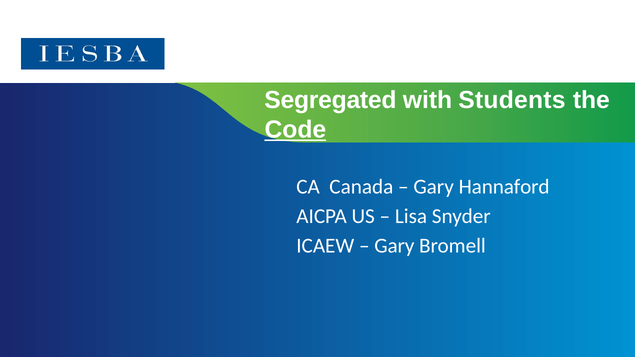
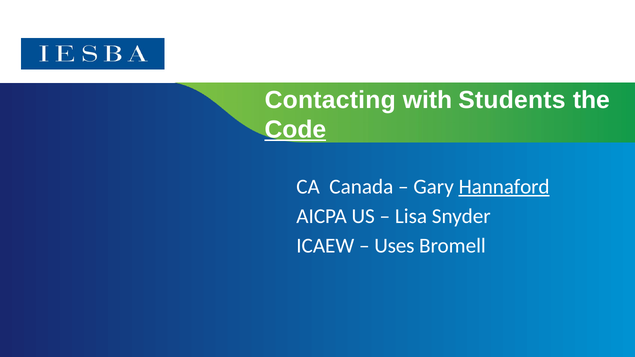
Segregated: Segregated -> Contacting
Hannaford underline: none -> present
Gary at (394, 246): Gary -> Uses
